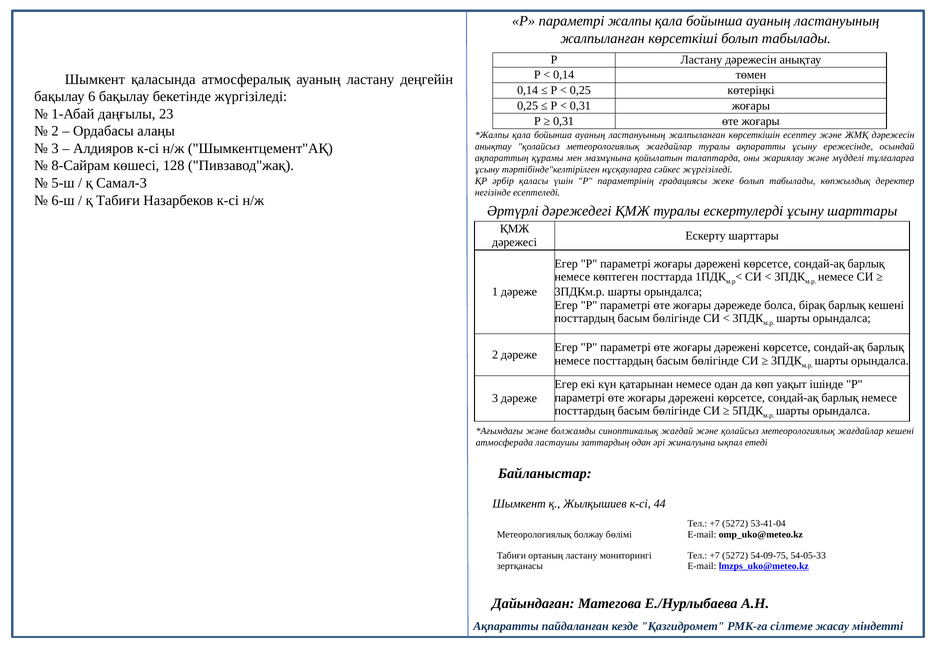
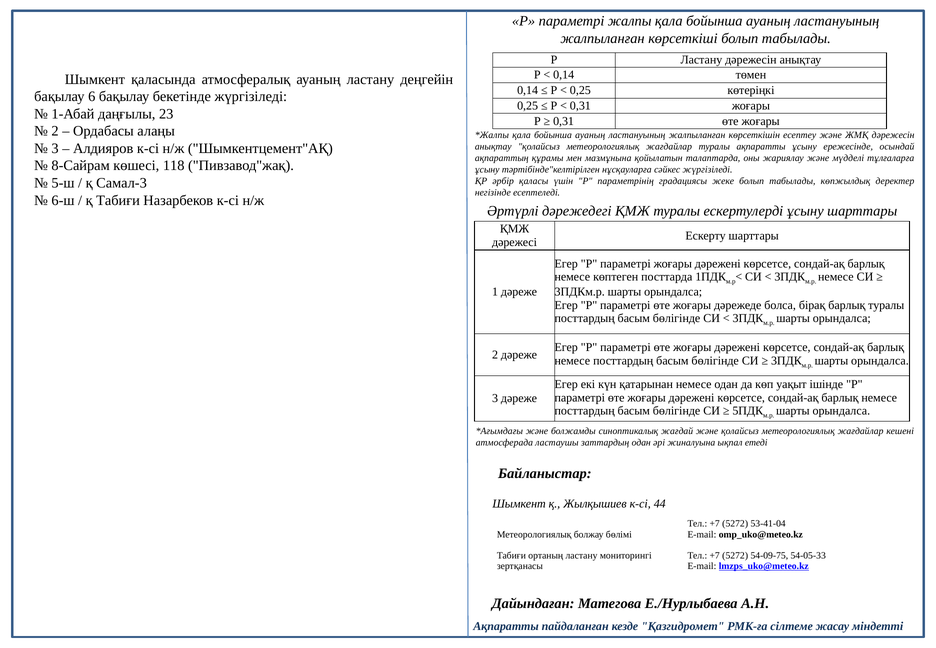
128: 128 -> 118
барлық кешені: кешені -> туралы
